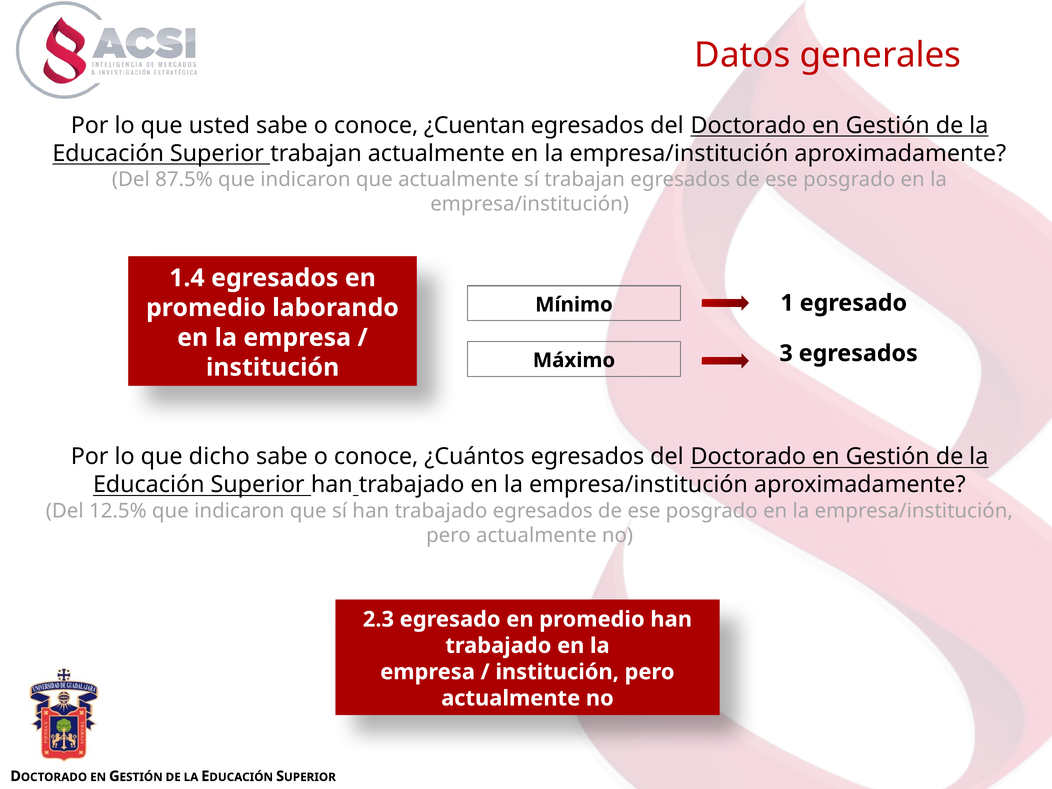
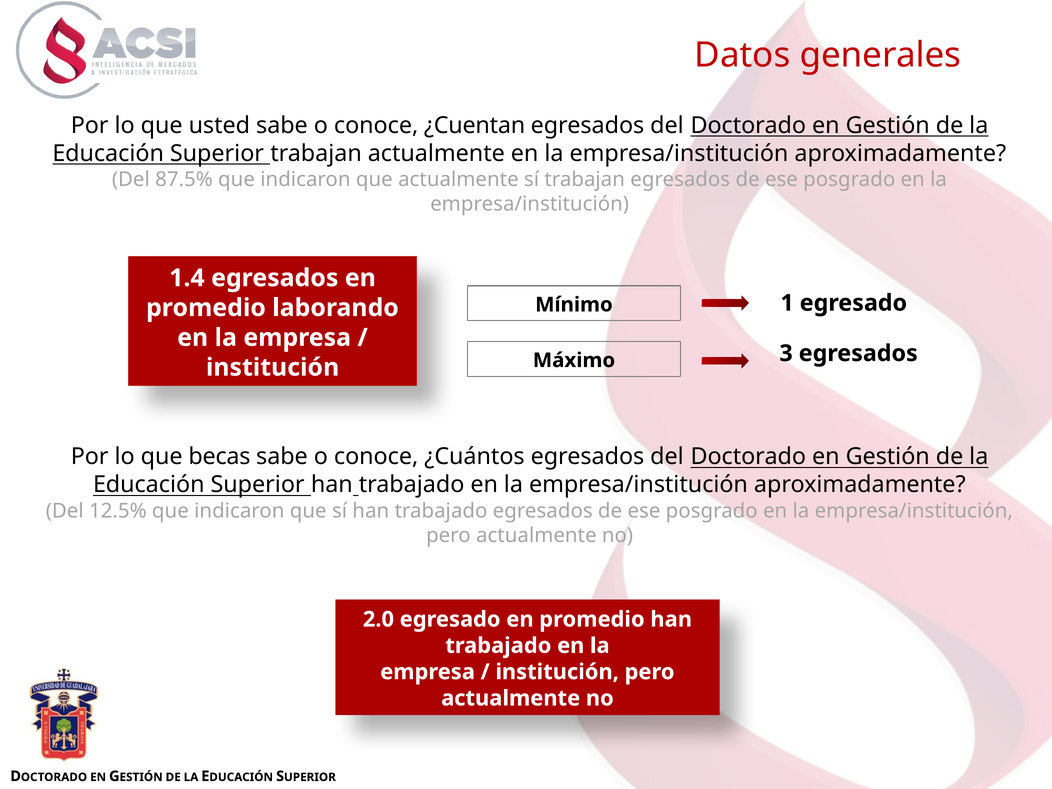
dicho: dicho -> becas
2.3: 2.3 -> 2.0
